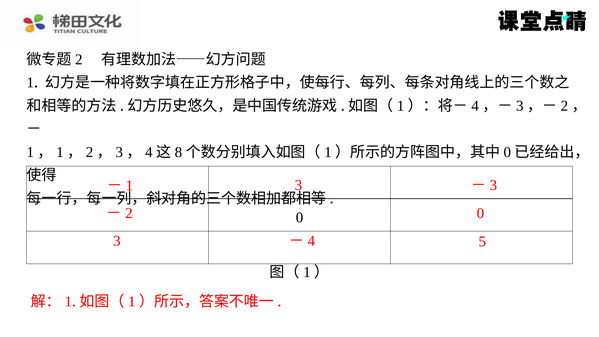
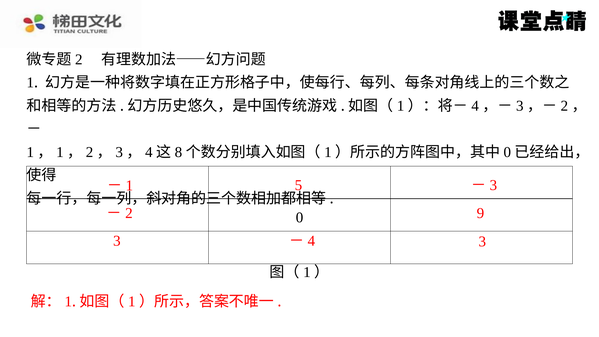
－1 3: 3 -> 5
－2 0: 0 -> 9
－4 5: 5 -> 3
